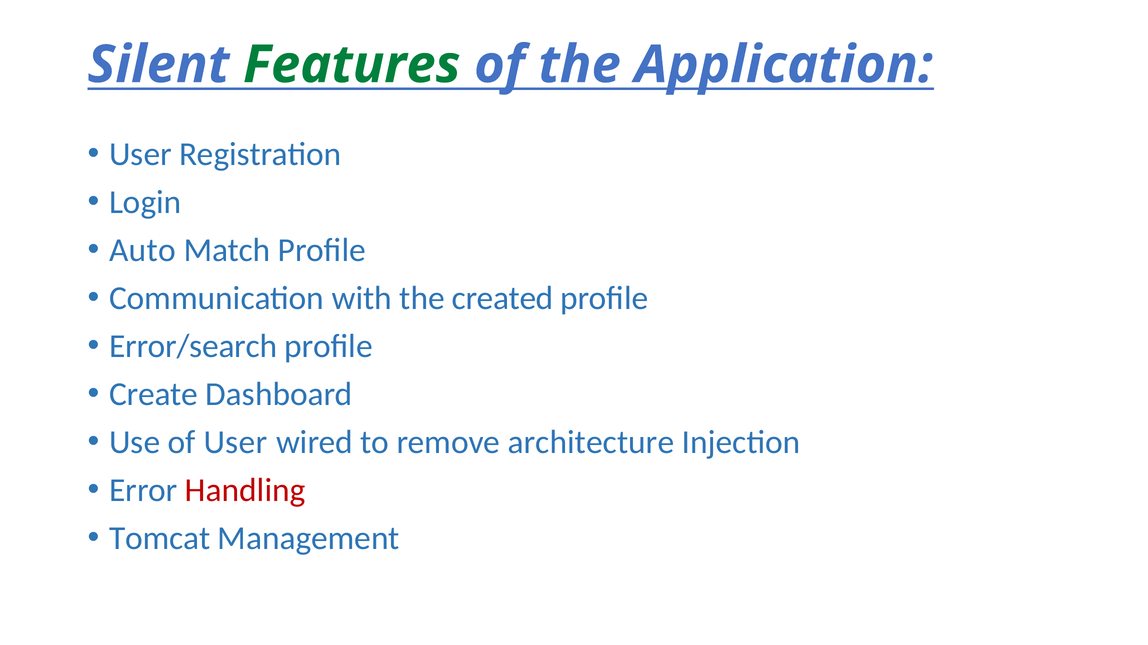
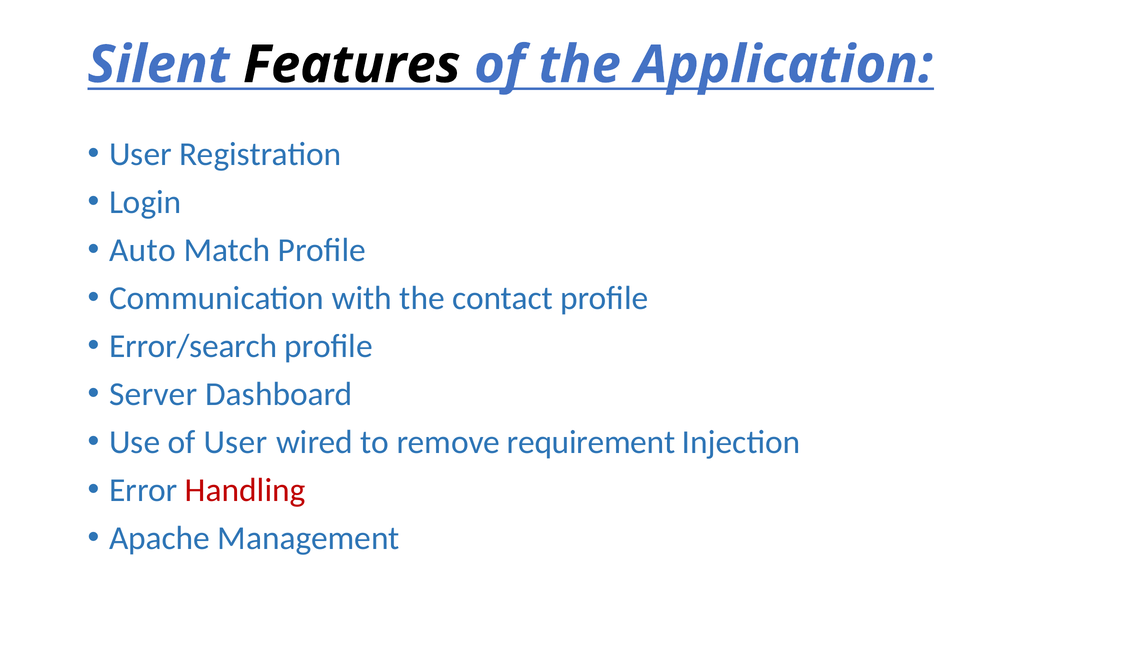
Features colour: green -> black
created: created -> contact
Create: Create -> Server
architecture: architecture -> requirement
Tomcat: Tomcat -> Apache
